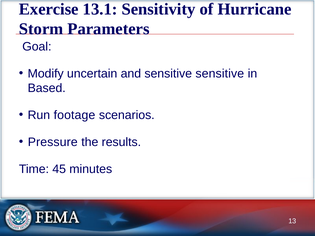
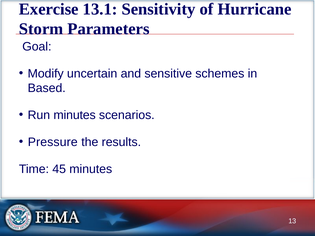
sensitive sensitive: sensitive -> schemes
Run footage: footage -> minutes
